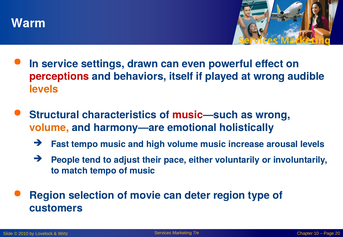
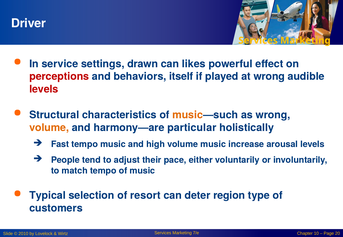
Warm: Warm -> Driver
even: even -> likes
levels at (44, 89) colour: orange -> red
music at (188, 115) colour: red -> orange
emotional: emotional -> particular
Region at (47, 196): Region -> Typical
movie: movie -> resort
